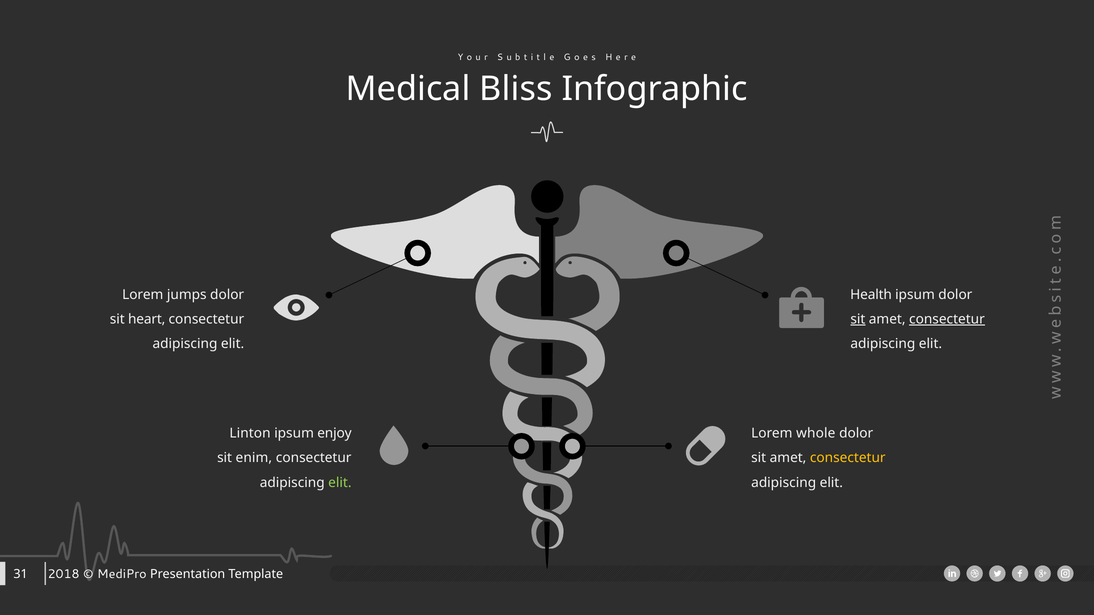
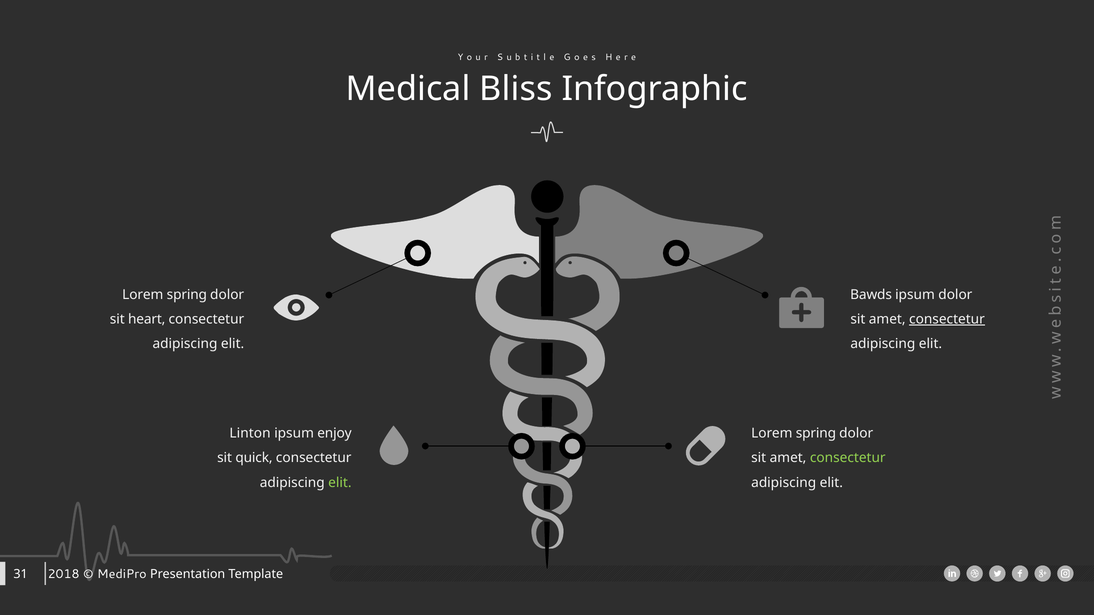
jumps at (187, 295): jumps -> spring
Health: Health -> Bawds
sit at (858, 319) underline: present -> none
whole at (816, 434): whole -> spring
enim: enim -> quick
consectetur at (848, 458) colour: yellow -> light green
